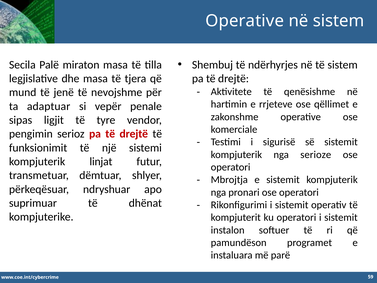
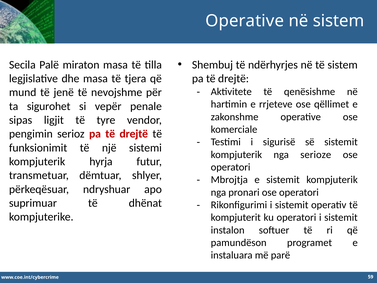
adaptuar: adaptuar -> sigurohet
linjat: linjat -> hyrja
